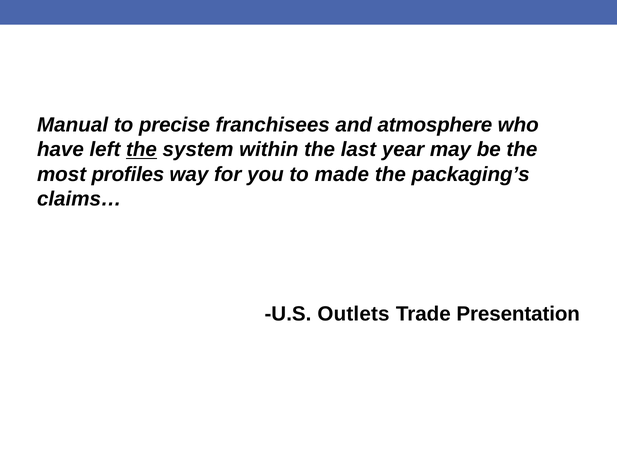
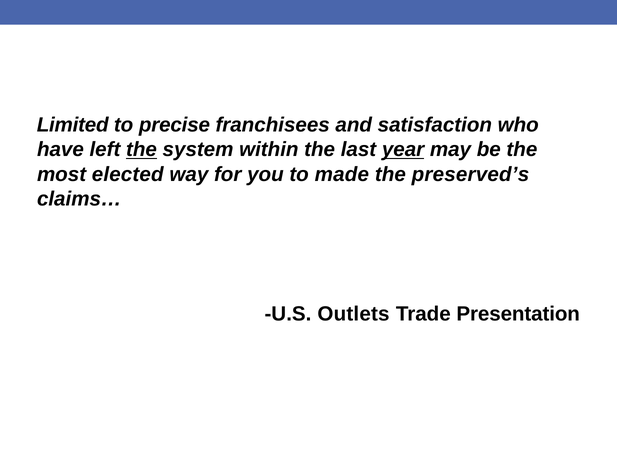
Manual: Manual -> Limited
atmosphere: atmosphere -> satisfaction
year underline: none -> present
profiles: profiles -> elected
packaging’s: packaging’s -> preserved’s
